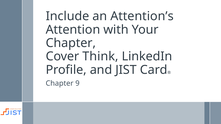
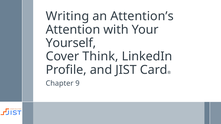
Include: Include -> Writing
Chapter at (71, 43): Chapter -> Yourself
